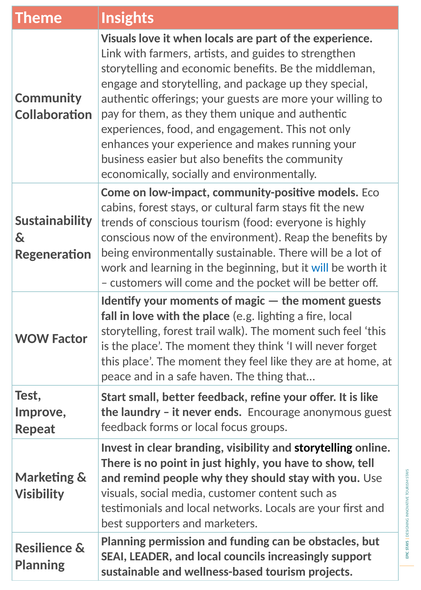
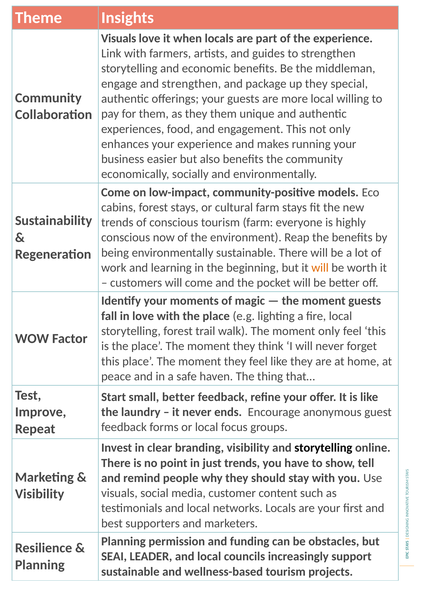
engage and storytelling: storytelling -> strengthen
more your: your -> local
tourism food: food -> farm
will at (320, 268) colour: blue -> orange
moment such: such -> only
just highly: highly -> trends
